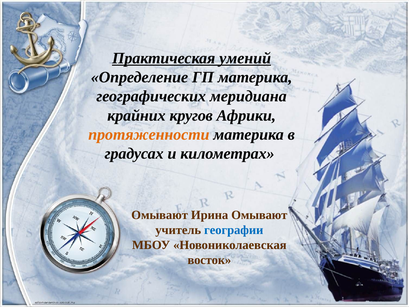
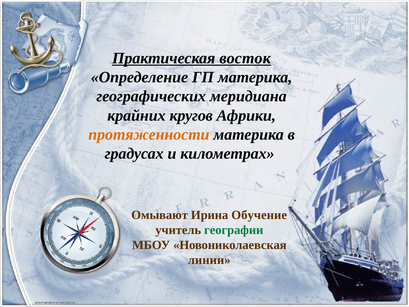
умений: умений -> восток
Ирина Омывают: Омывают -> Обучение
географии colour: blue -> green
восток: восток -> линии
